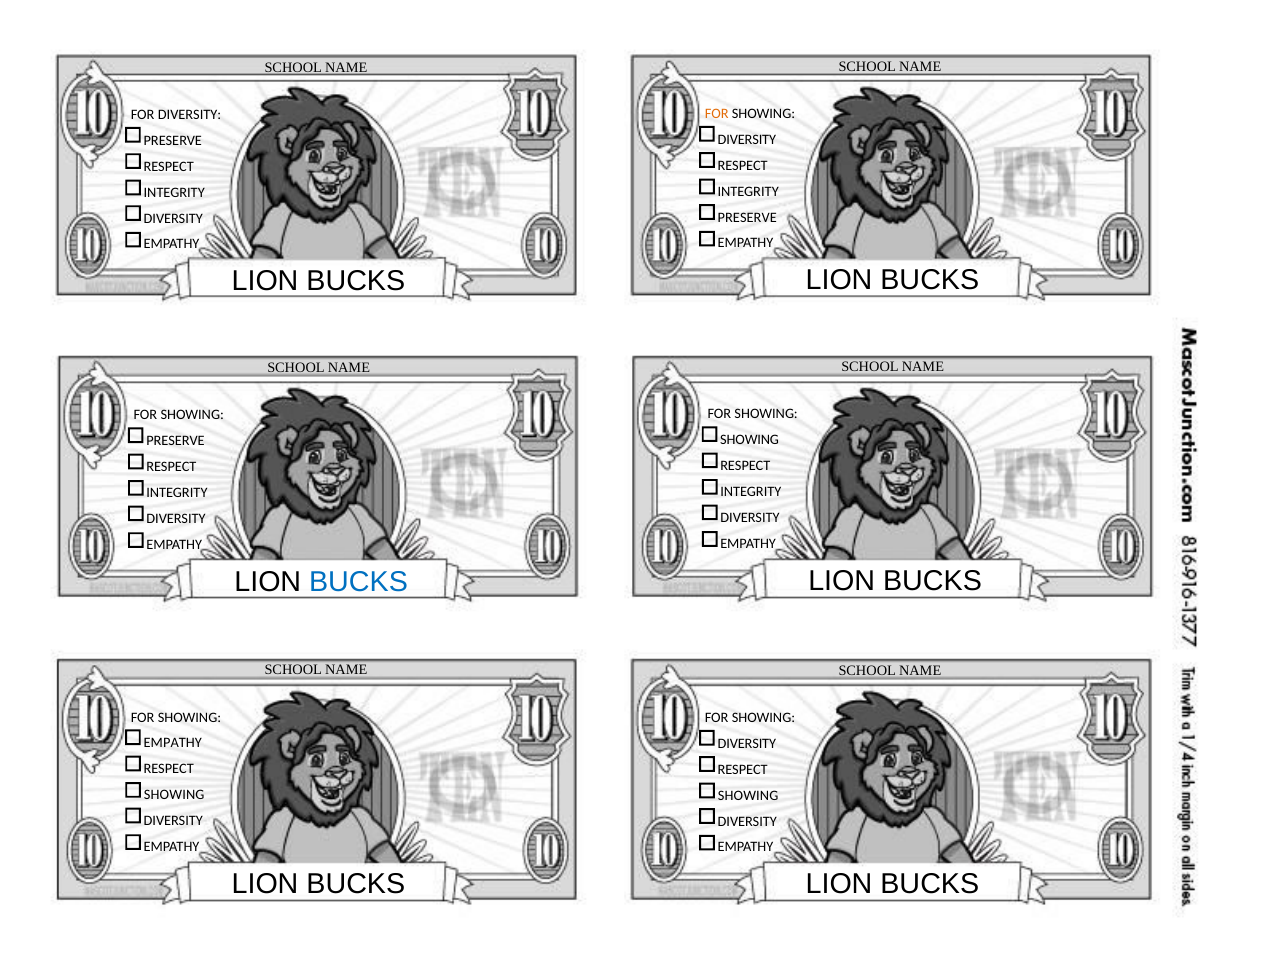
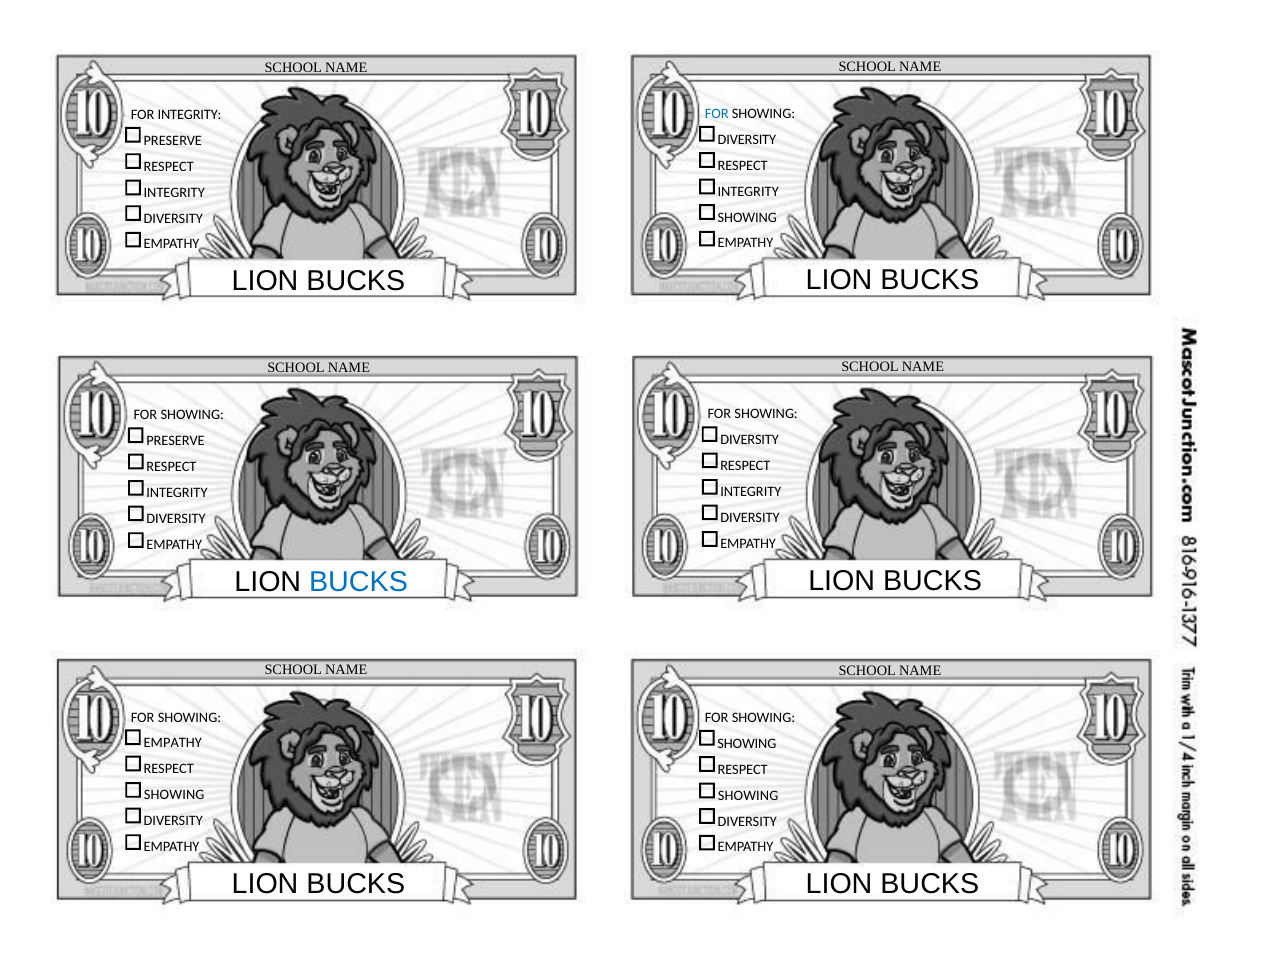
FOR at (717, 114) colour: orange -> blue
FOR DIVERSITY: DIVERSITY -> INTEGRITY
PRESERVE at (747, 217): PRESERVE -> SHOWING
SHOWING at (750, 440): SHOWING -> DIVERSITY
DIVERSITY at (747, 744): DIVERSITY -> SHOWING
